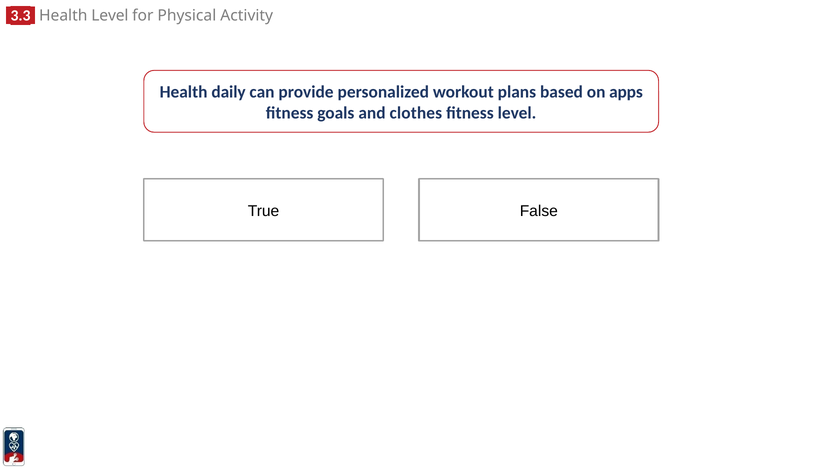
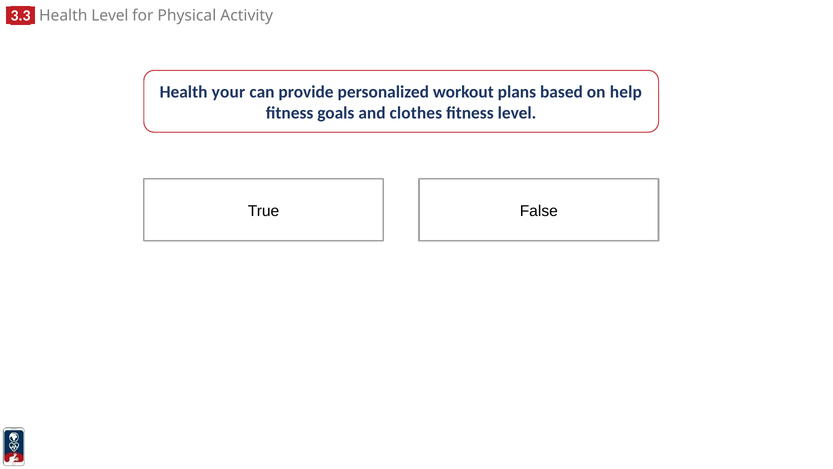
daily: daily -> your
apps: apps -> help
